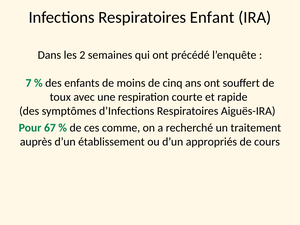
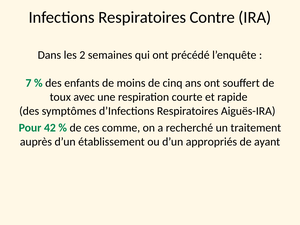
Enfant: Enfant -> Contre
67: 67 -> 42
cours: cours -> ayant
